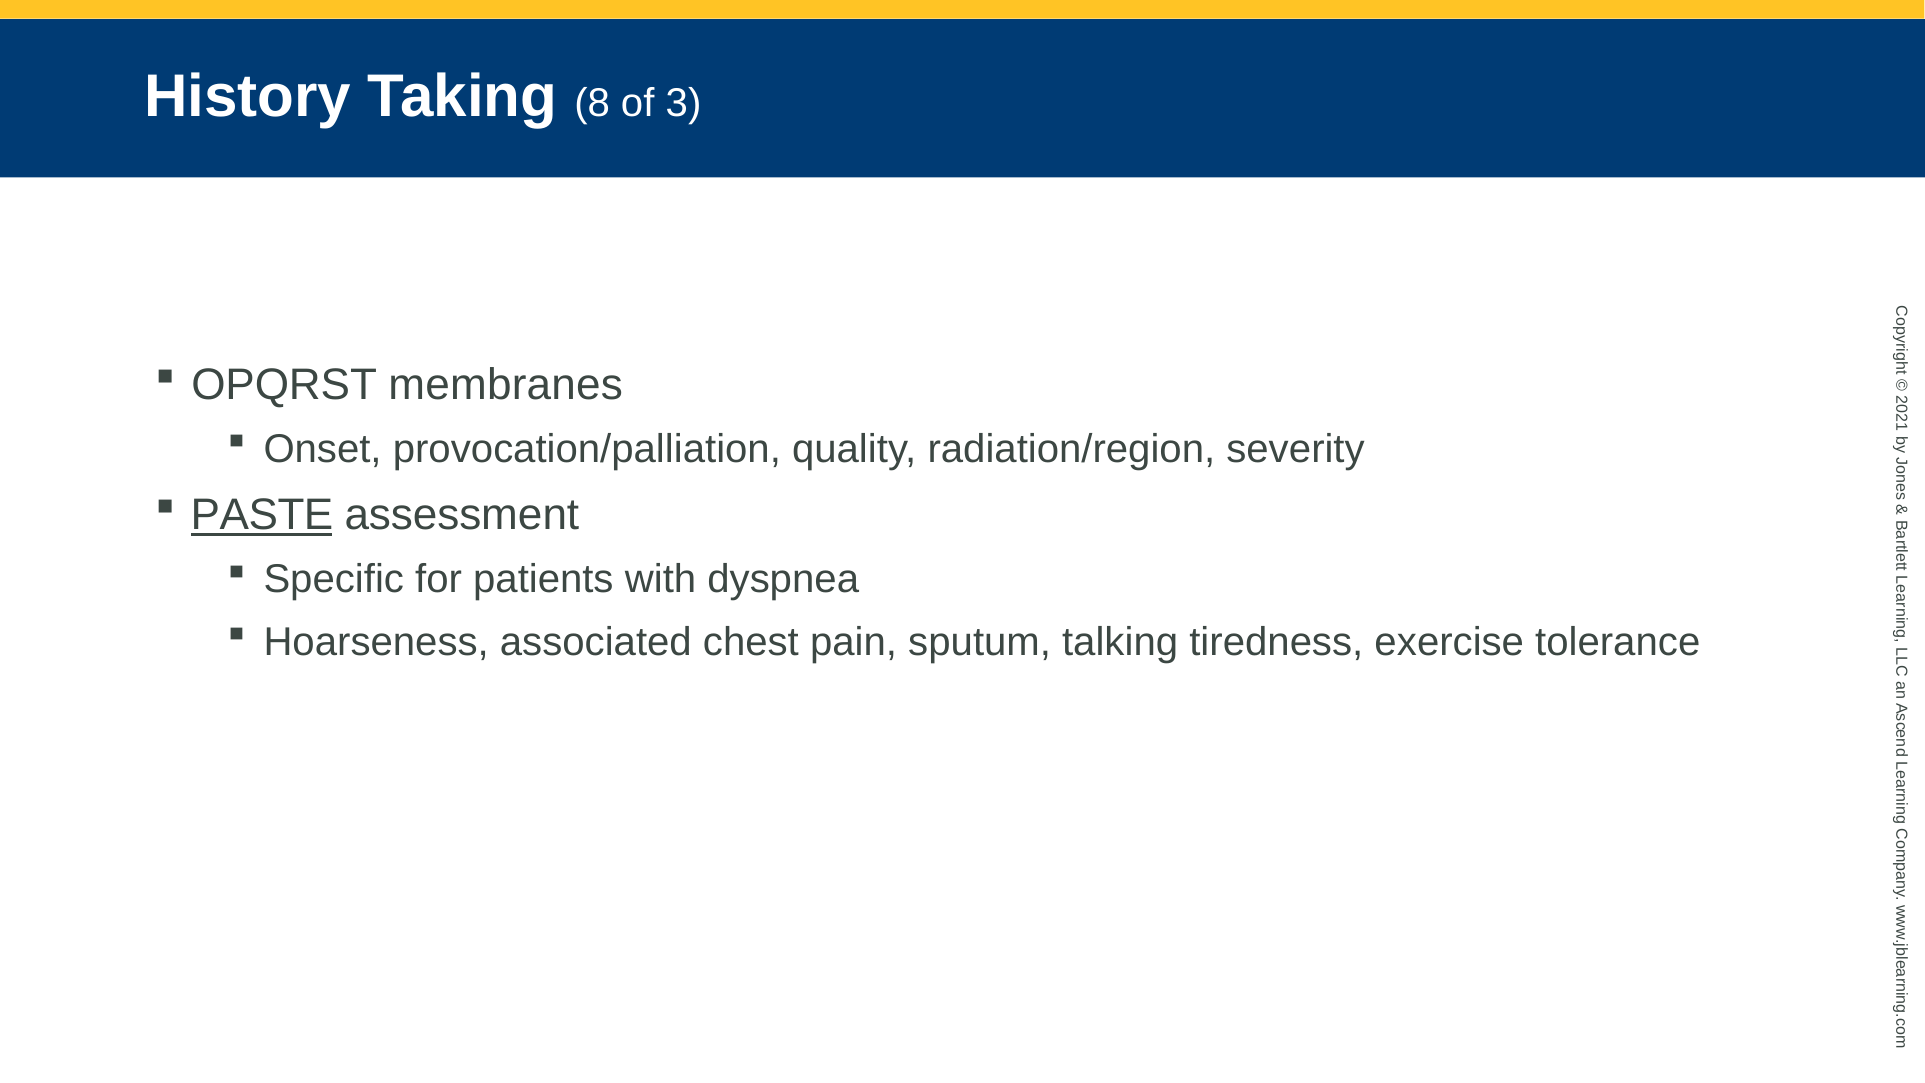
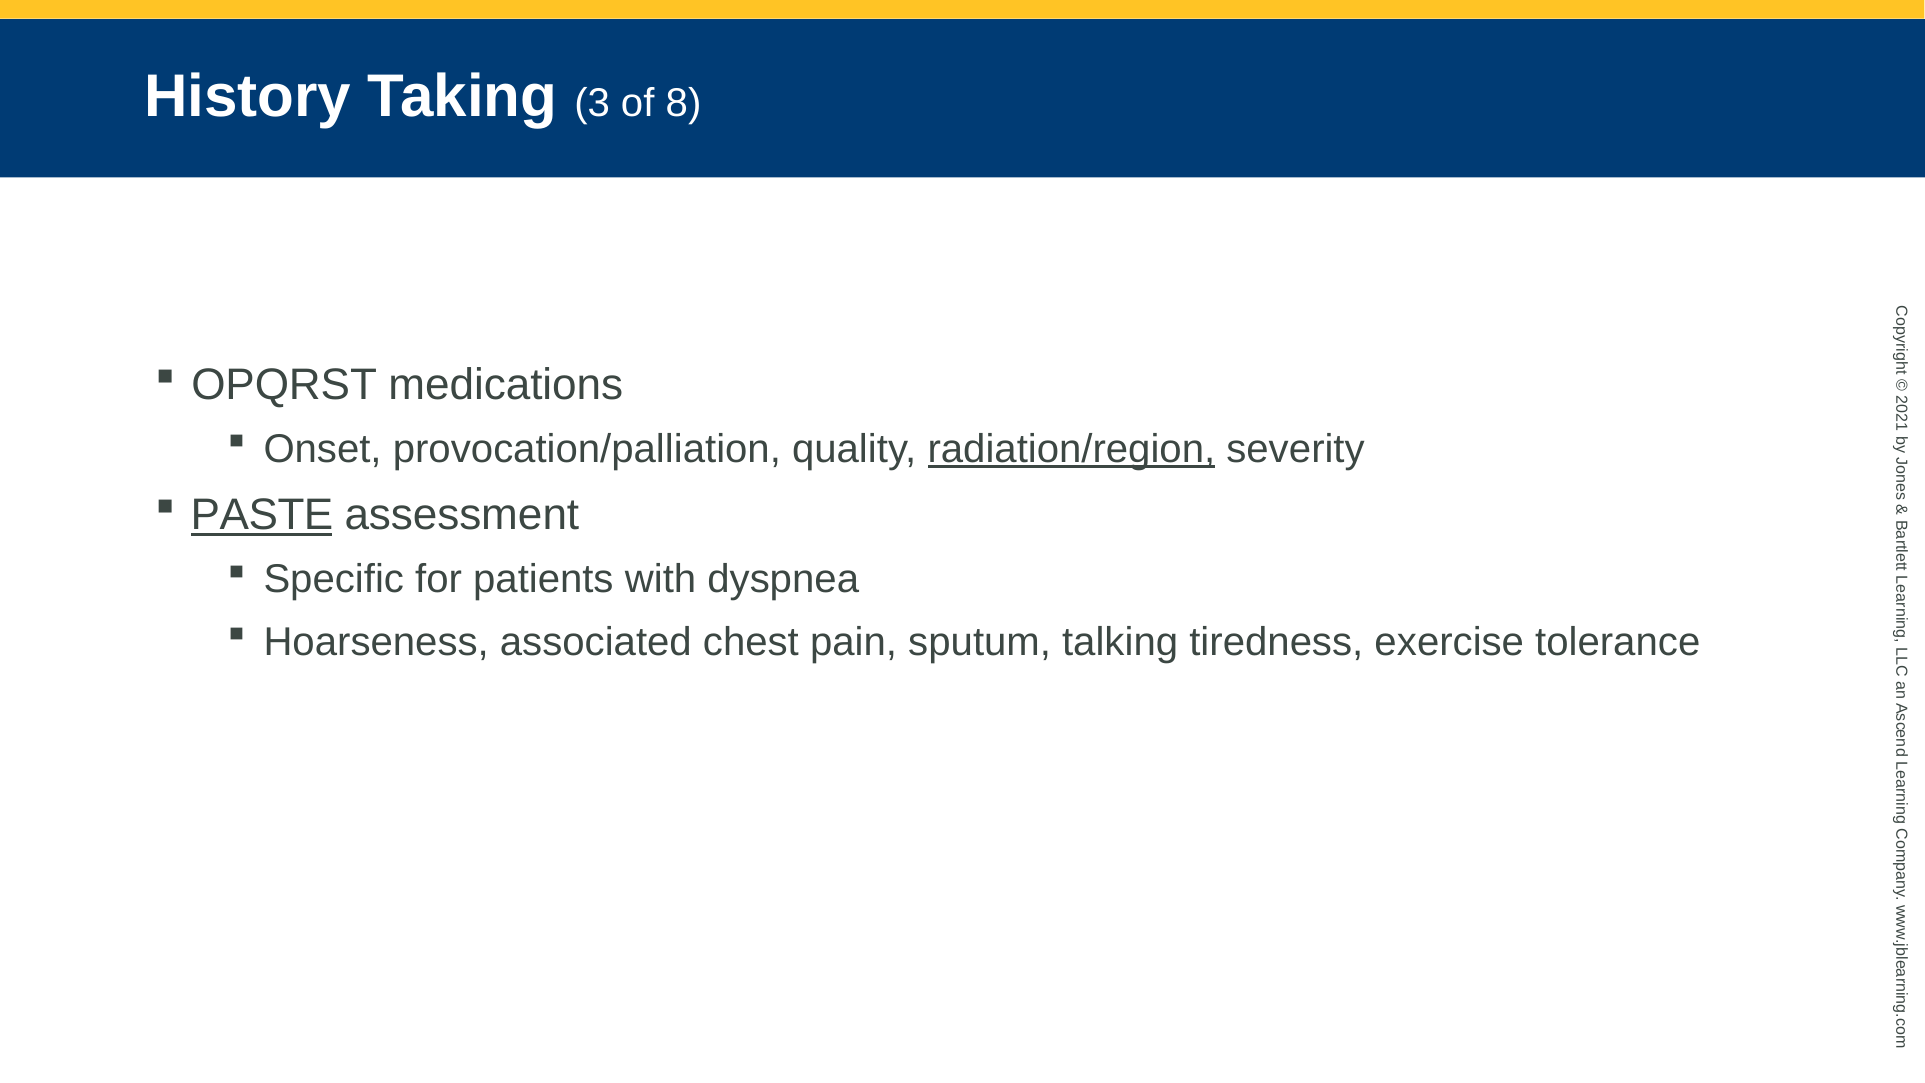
8: 8 -> 3
3: 3 -> 8
membranes: membranes -> medications
radiation/region underline: none -> present
